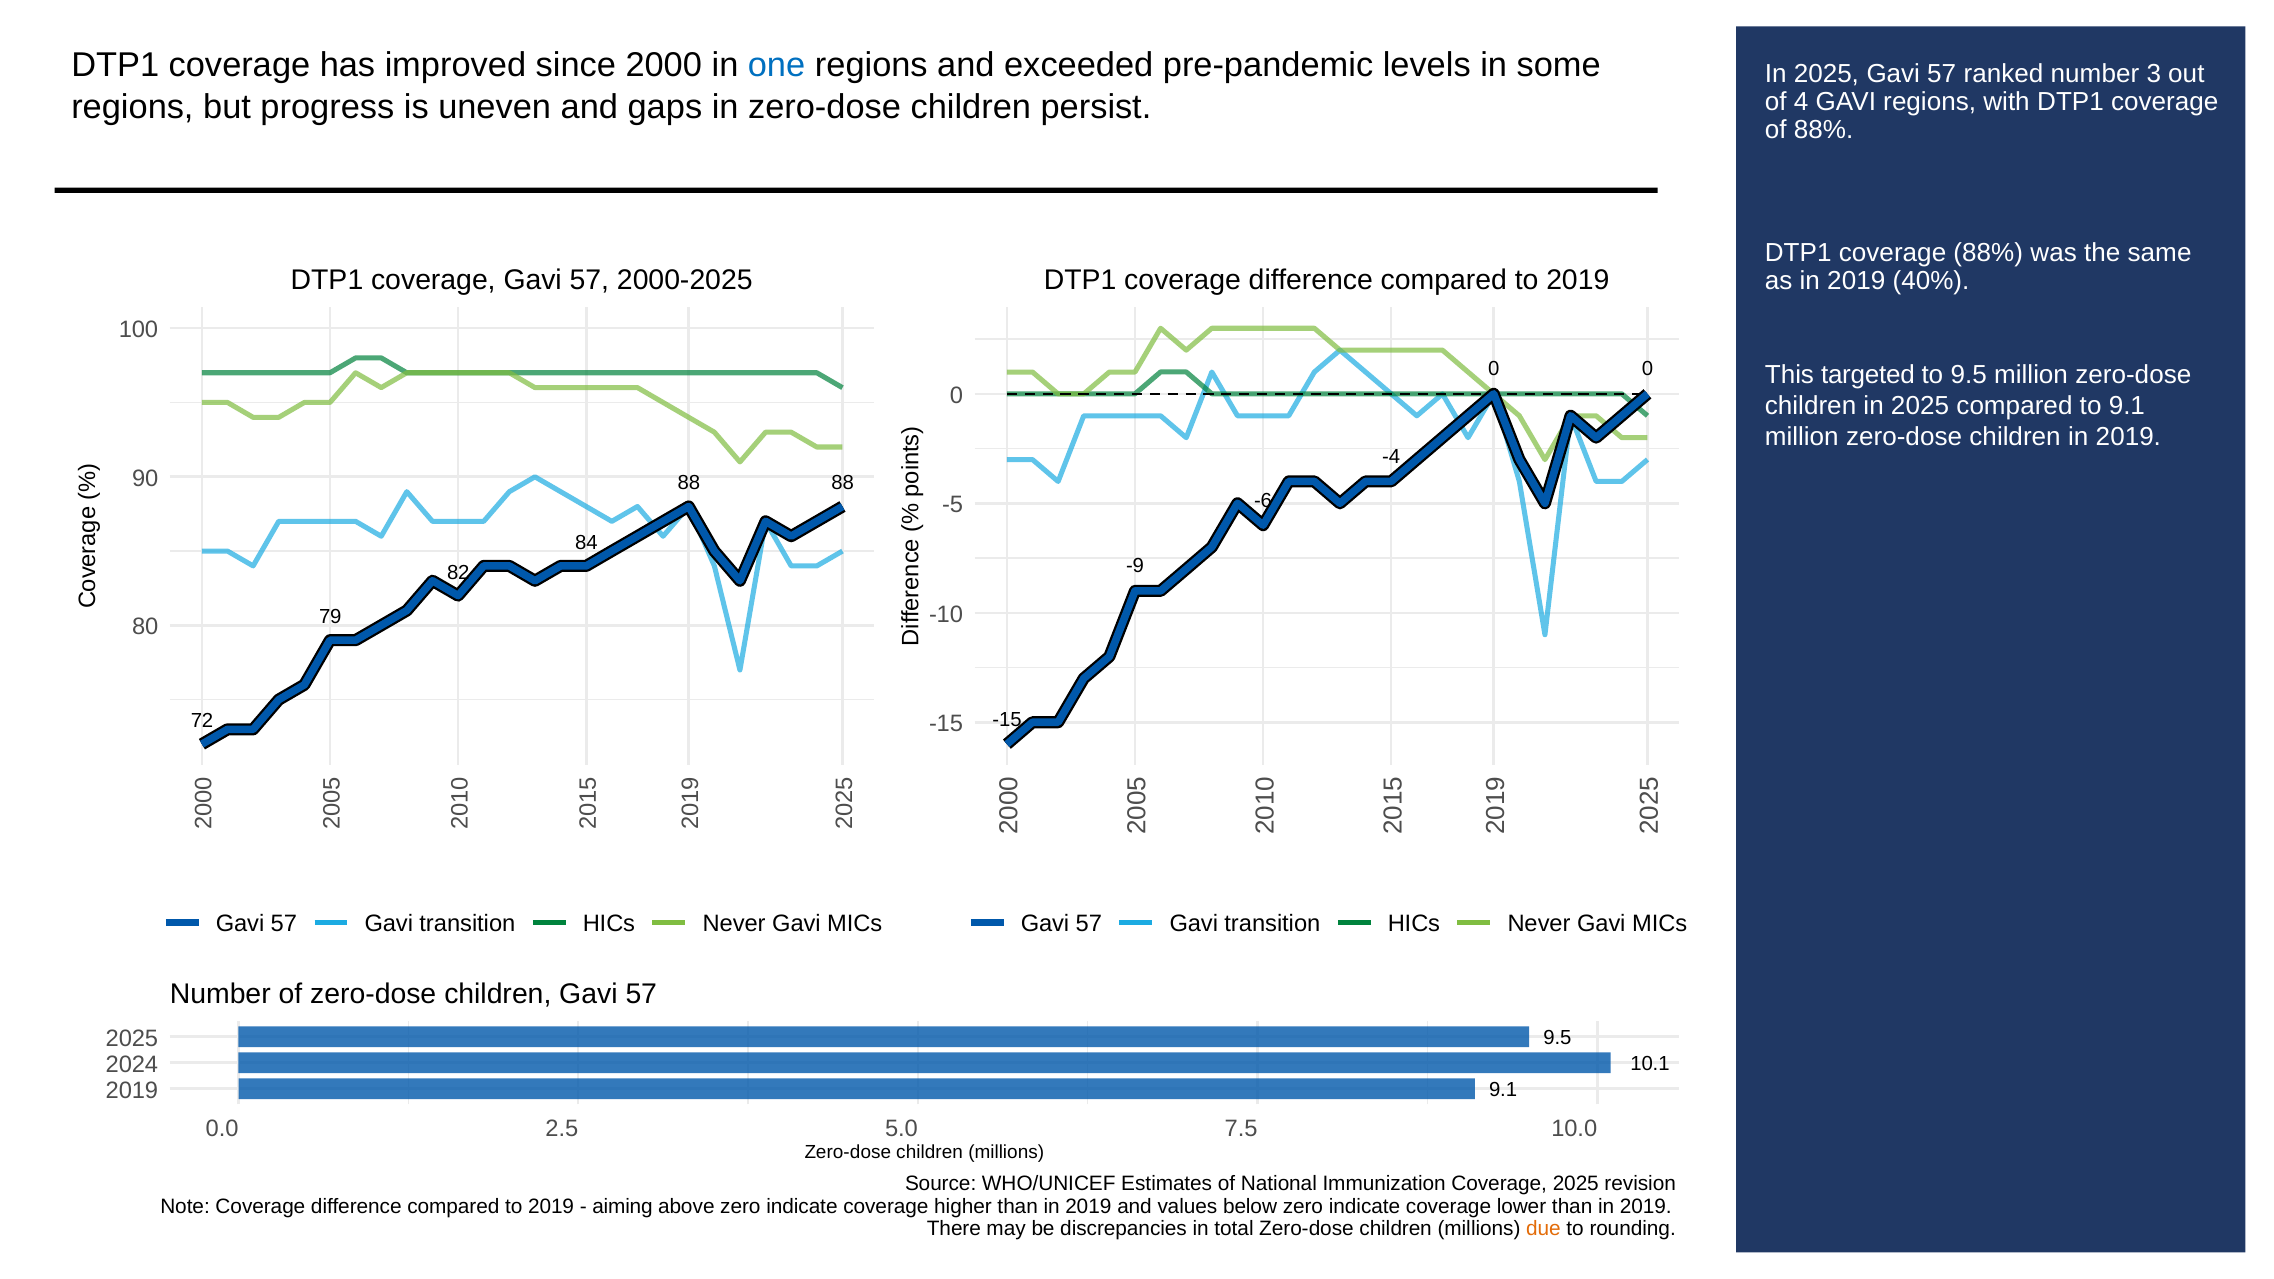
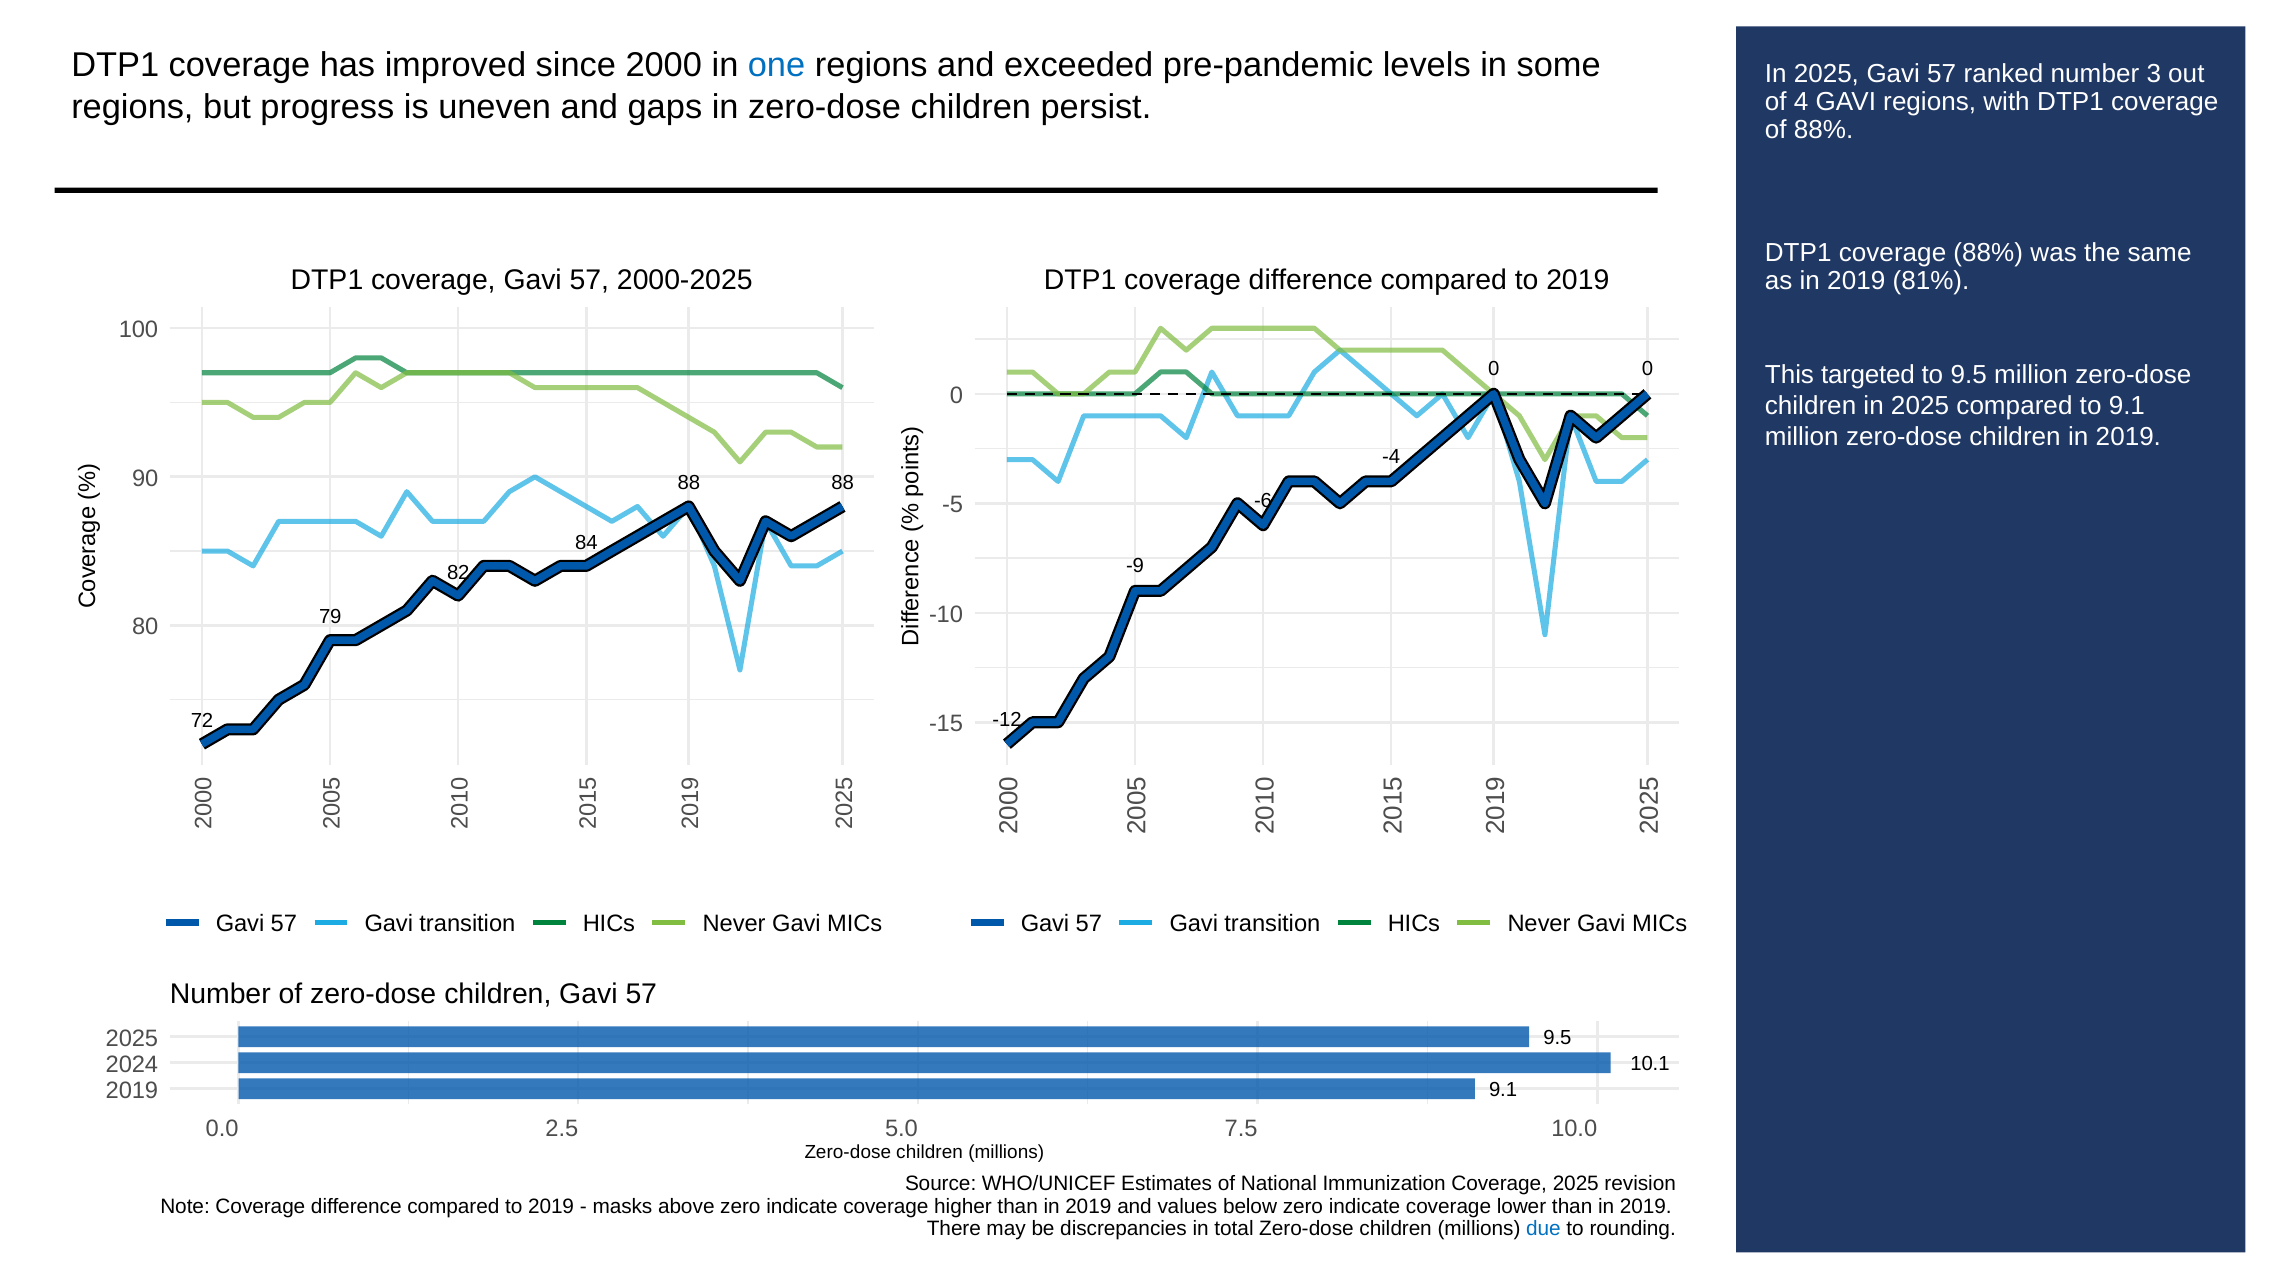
40%: 40% -> 81%
-15 at (1007, 720): -15 -> -12
aiming: aiming -> masks
due colour: orange -> blue
